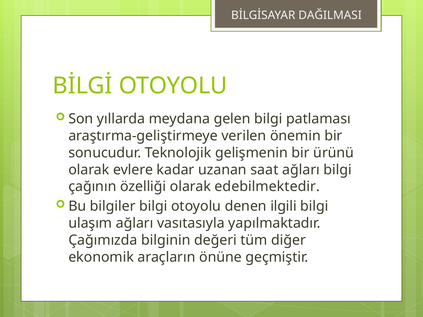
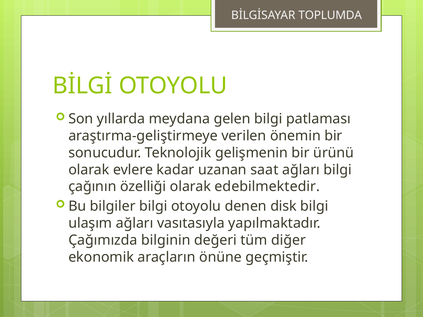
DAĞILMASI: DAĞILMASI -> TOPLUMDA
ilgili: ilgili -> disk
